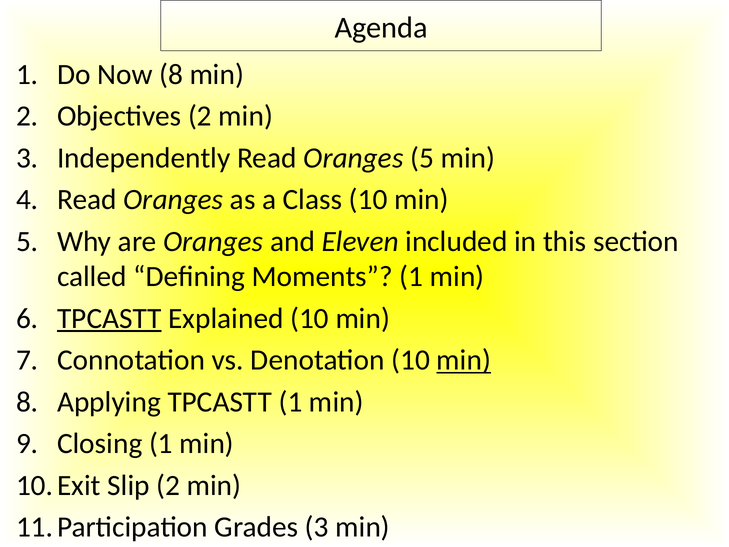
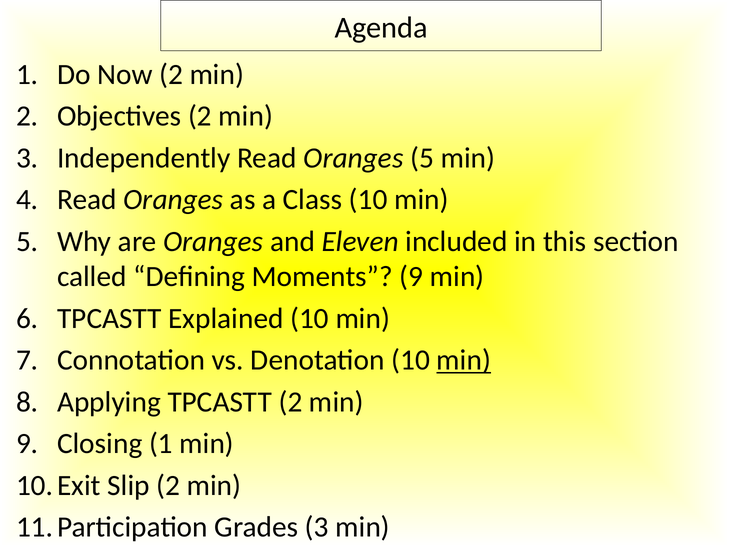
Now 8: 8 -> 2
Moments 1: 1 -> 9
TPCASTT at (109, 318) underline: present -> none
TPCASTT 1: 1 -> 2
